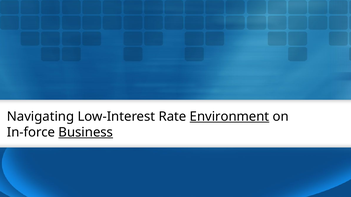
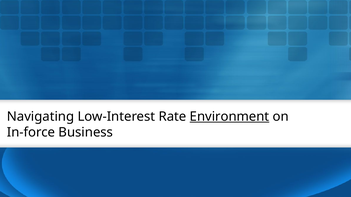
Business underline: present -> none
